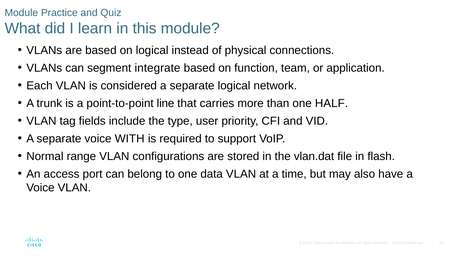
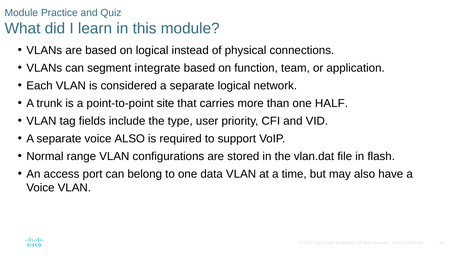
line: line -> site
voice WITH: WITH -> ALSO
